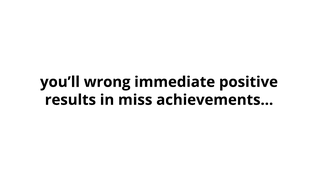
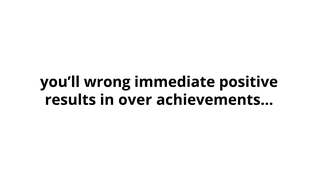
miss: miss -> over
